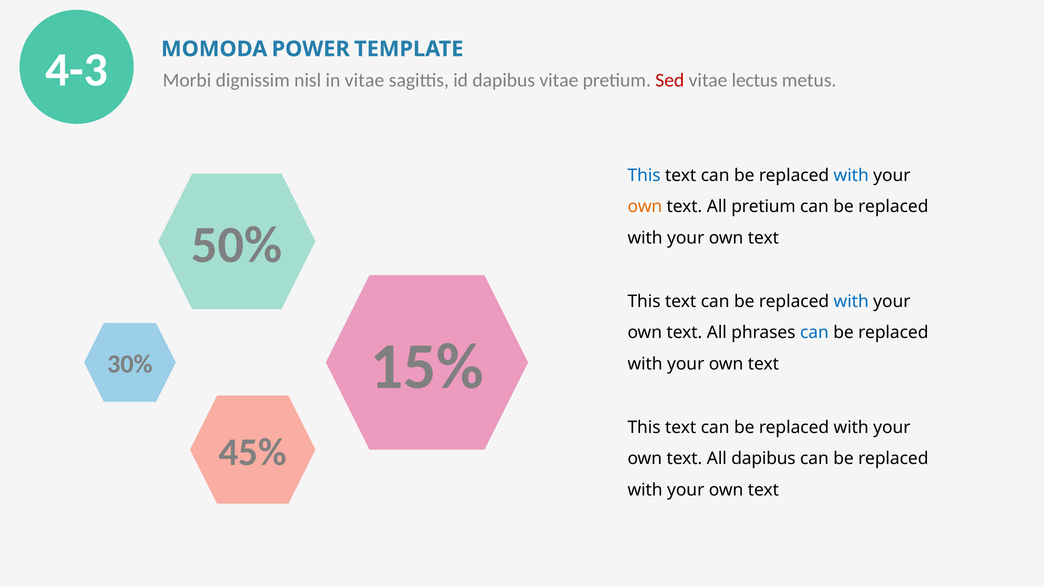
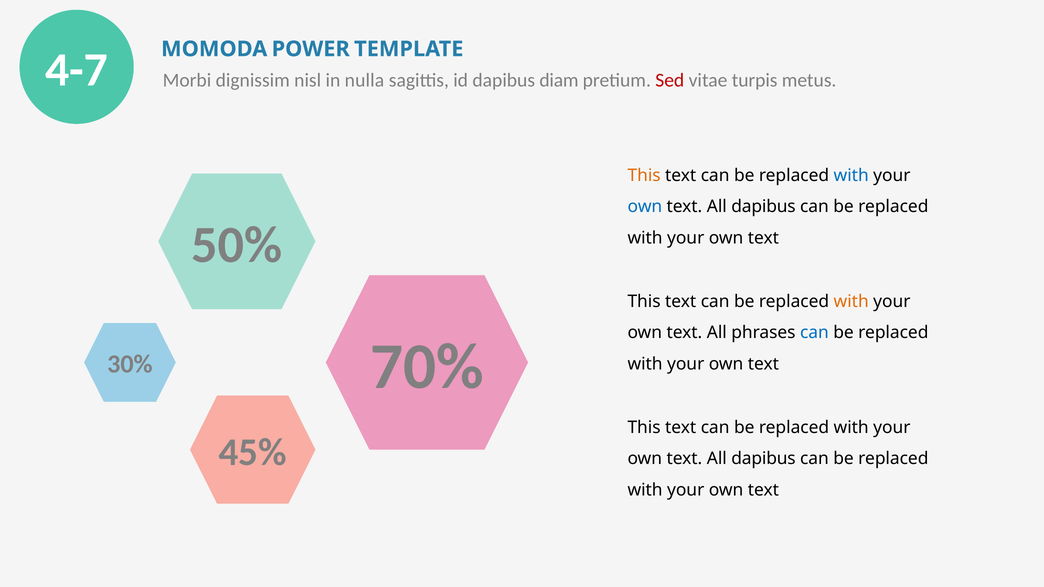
4-3: 4-3 -> 4-7
in vitae: vitae -> nulla
dapibus vitae: vitae -> diam
lectus: lectus -> turpis
This at (644, 175) colour: blue -> orange
own at (645, 207) colour: orange -> blue
pretium at (763, 207): pretium -> dapibus
with at (851, 302) colour: blue -> orange
15%: 15% -> 70%
